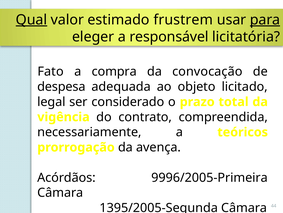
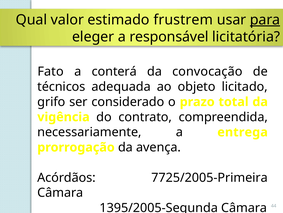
Qual underline: present -> none
compra: compra -> conterá
despesa: despesa -> técnicos
legal: legal -> grifo
teóricos: teóricos -> entrega
9996/2005-Primeira: 9996/2005-Primeira -> 7725/2005-Primeira
